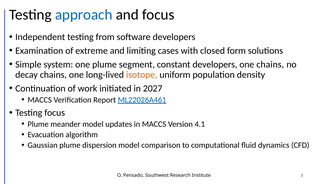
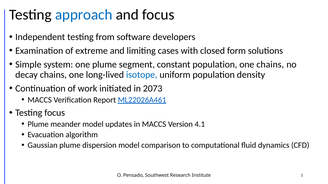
constant developers: developers -> population
isotope colour: orange -> blue
2027: 2027 -> 2073
